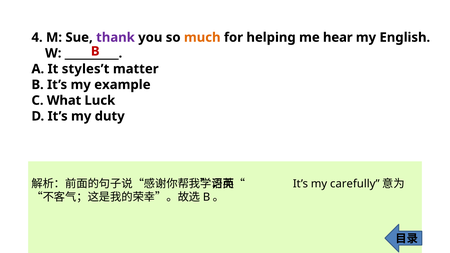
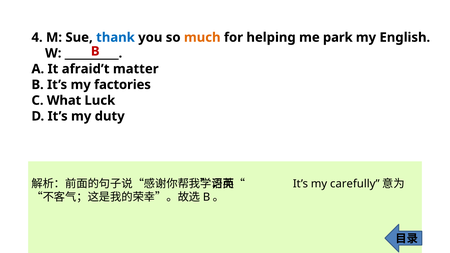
thank colour: purple -> blue
hear: hear -> park
styles’t: styles’t -> afraid’t
example: example -> factories
